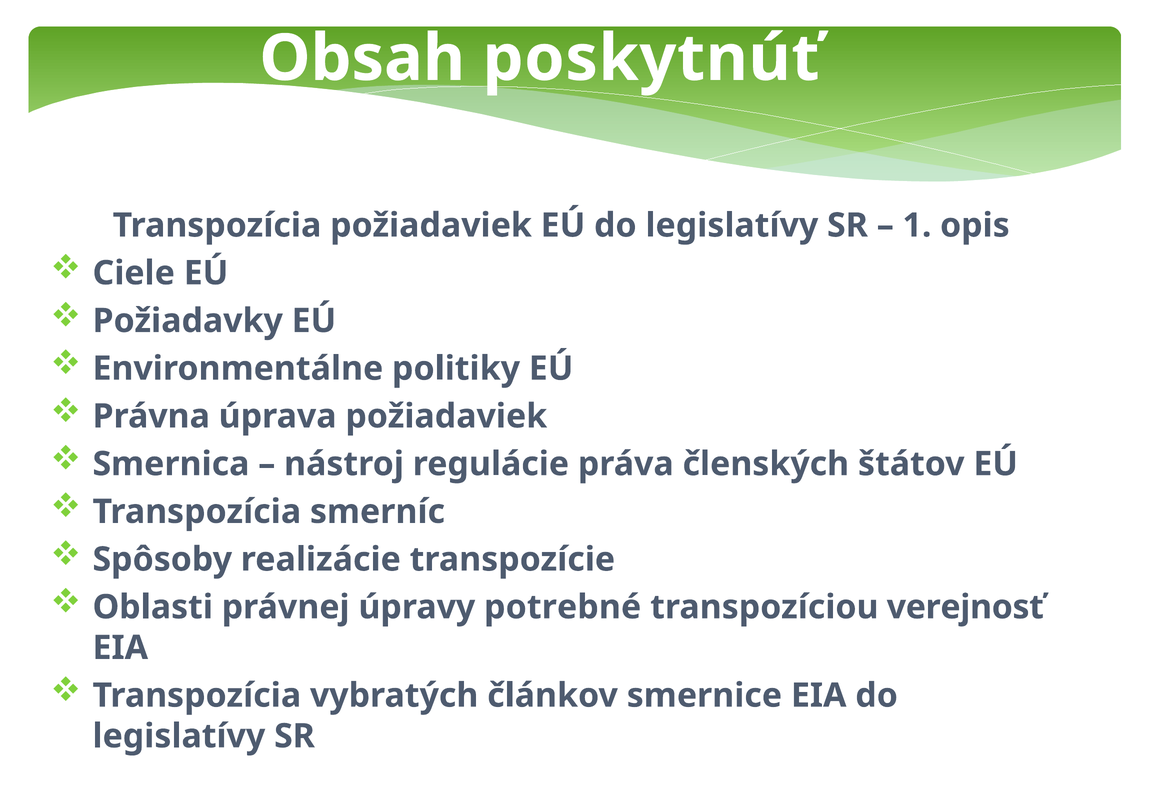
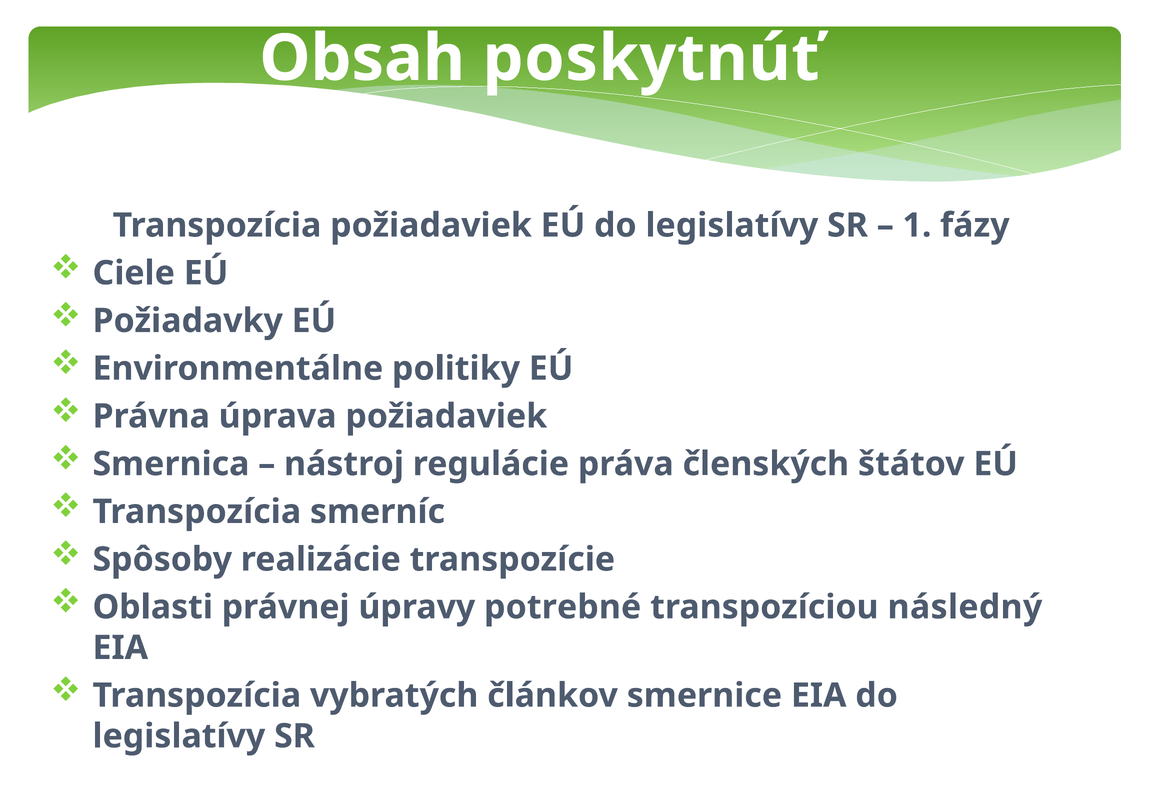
opis: opis -> fázy
verejnosť: verejnosť -> následný
